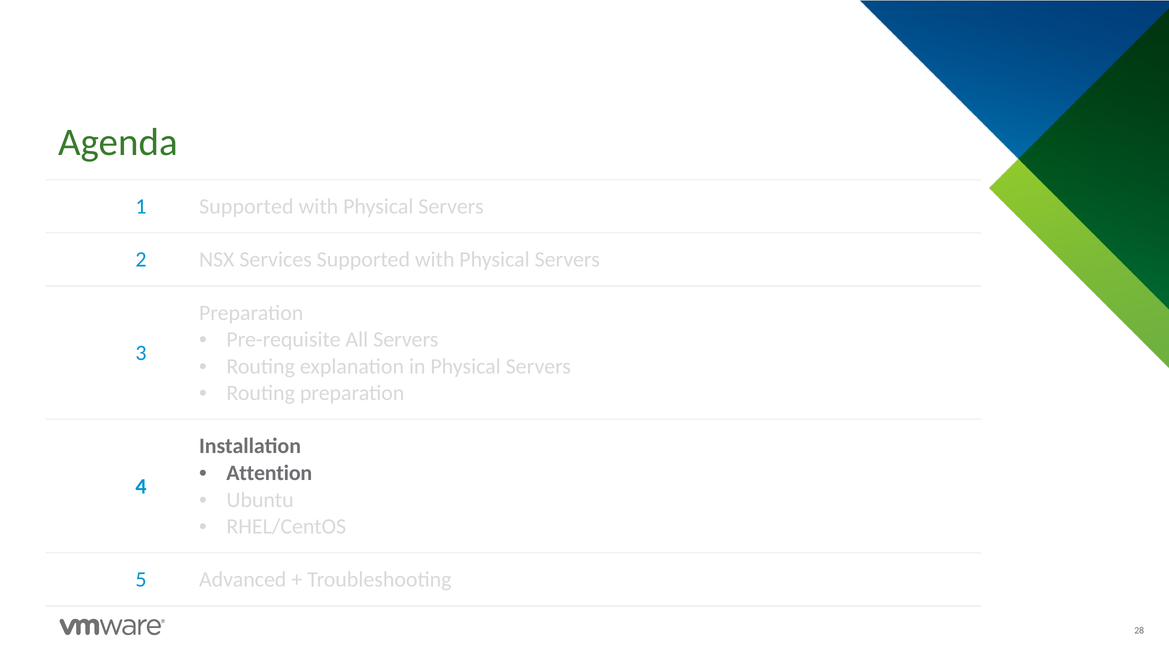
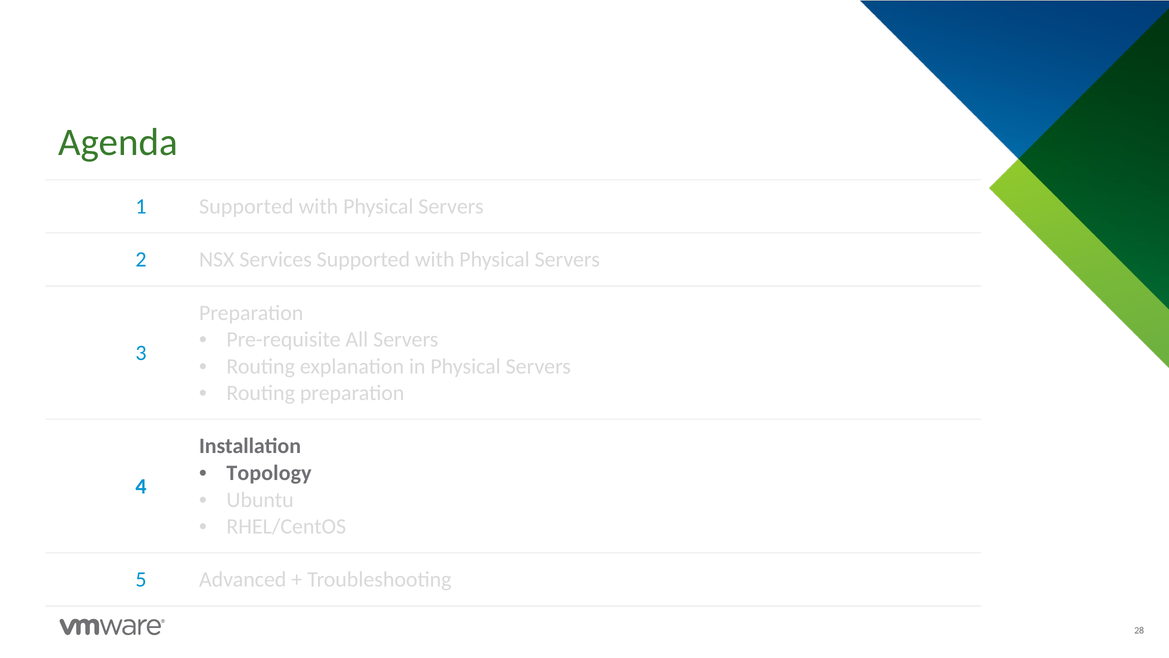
Attention: Attention -> Topology
